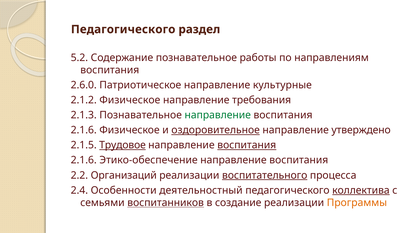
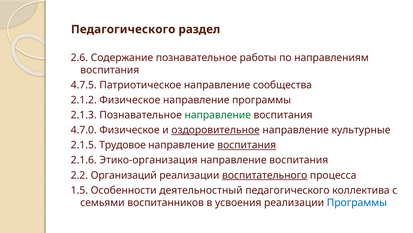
5.2: 5.2 -> 2.6
2.6.0: 2.6.0 -> 4.7.5
культурные: культурные -> сообщества
направление требования: требования -> программы
2.1.6 at (84, 130): 2.1.6 -> 4.7.0
утверждено: утверждено -> культурные
Трудовое underline: present -> none
Этико-обеспечение: Этико-обеспечение -> Этико-организация
2.4: 2.4 -> 1.5
коллектива underline: present -> none
воспитанников underline: present -> none
создание: создание -> усвоения
Программы at (357, 202) colour: orange -> blue
